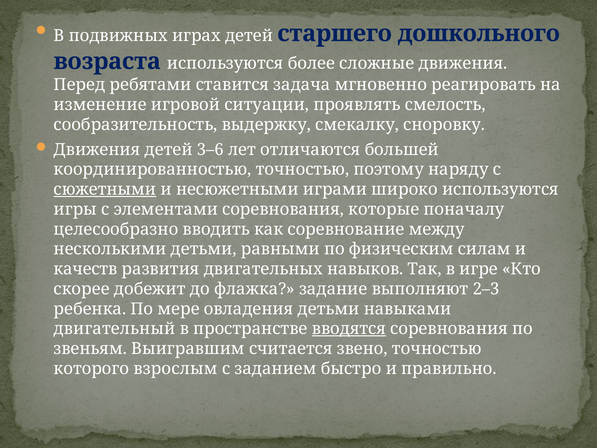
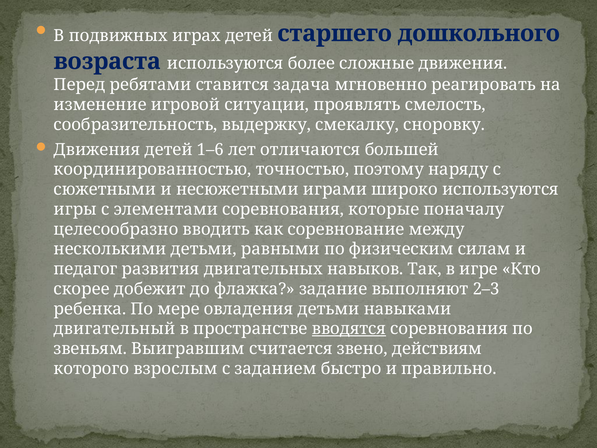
3–6: 3–6 -> 1–6
сюжетными underline: present -> none
качеств: качеств -> педагог
звено точностью: точностью -> действиям
